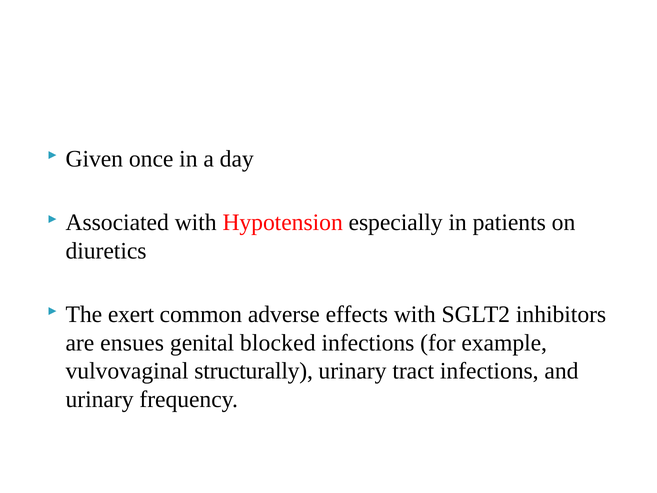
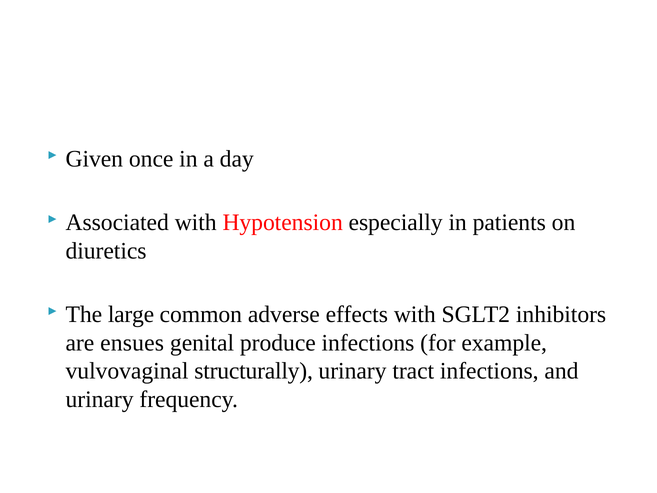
exert: exert -> large
blocked: blocked -> produce
